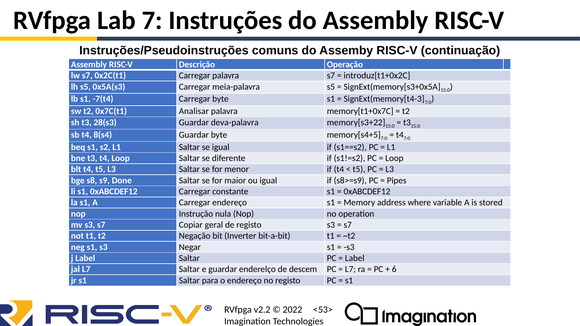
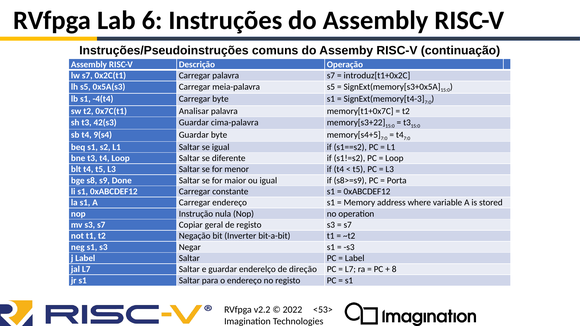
7: 7 -> 6
-7(t4: -7(t4 -> -4(t4
28(s3: 28(s3 -> 42(s3
deva-palavra: deva-palavra -> cima-palavra
8(s4: 8(s4 -> 9(s4
Pipes: Pipes -> Porta
descem: descem -> direção
6: 6 -> 8
